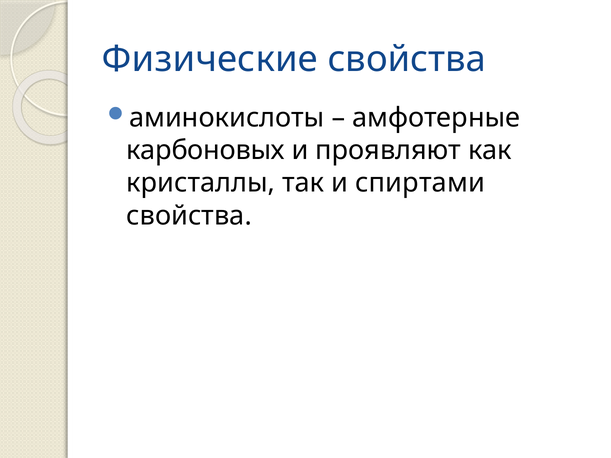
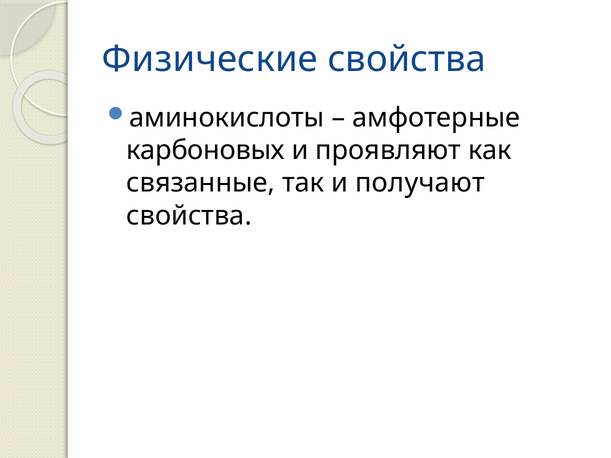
кристаллы: кристаллы -> связанные
спиртами: спиртами -> получают
